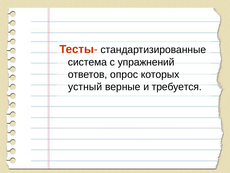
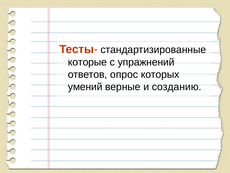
система: система -> которые
устный: устный -> умений
требуется: требуется -> созданию
